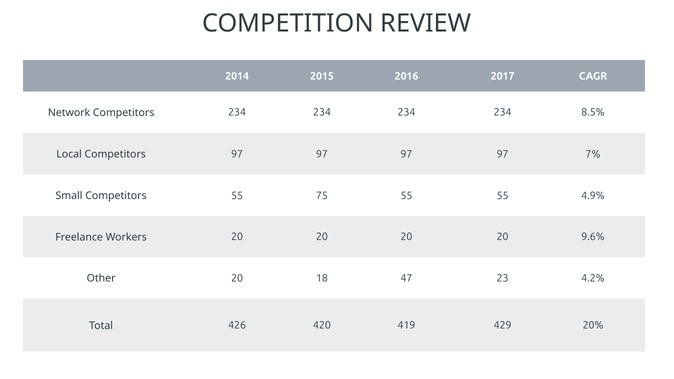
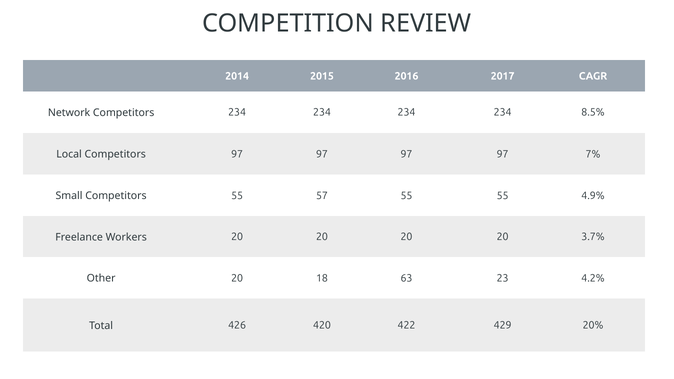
75: 75 -> 57
9.6%: 9.6% -> 3.7%
47: 47 -> 63
419: 419 -> 422
